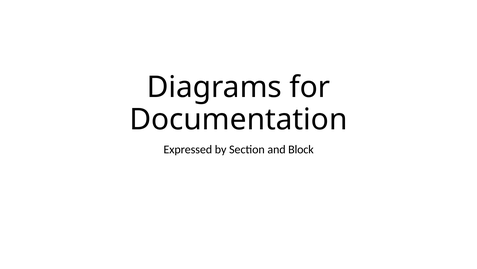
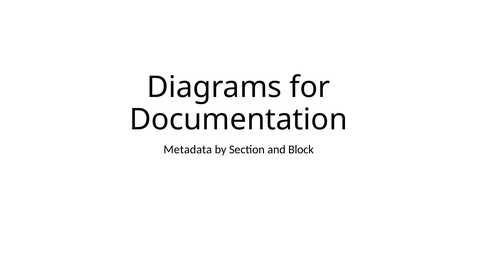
Expressed: Expressed -> Metadata
